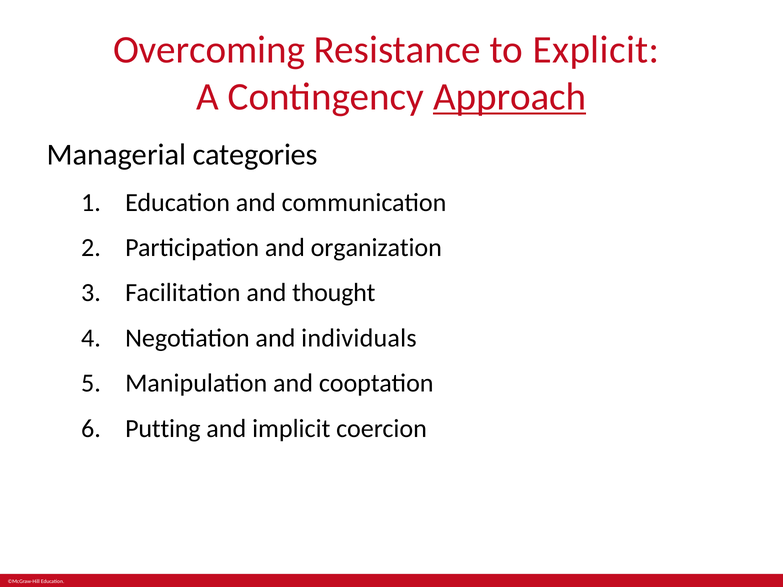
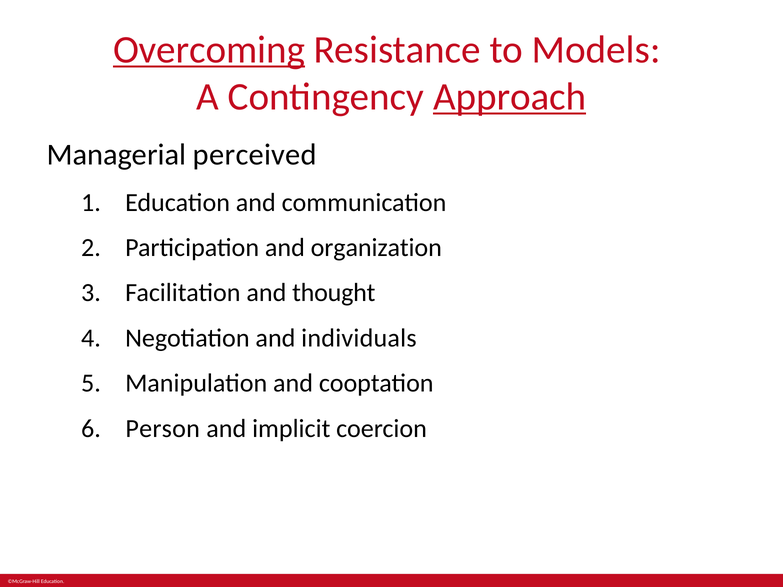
Overcoming underline: none -> present
Explicit: Explicit -> Models
categories: categories -> perceived
Putting: Putting -> Person
